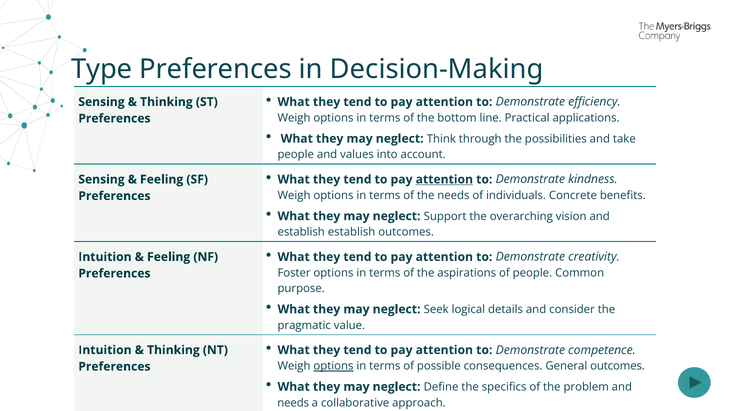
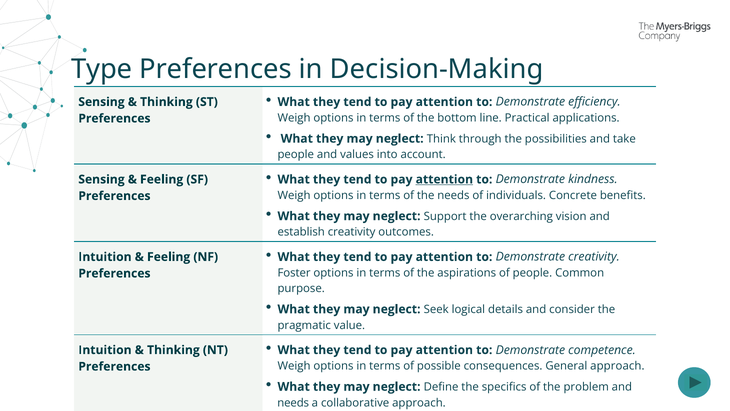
establish establish: establish -> creativity
options at (333, 366) underline: present -> none
General outcomes: outcomes -> approach
